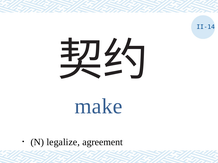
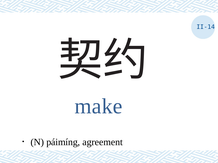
legalize: legalize -> páimíng
